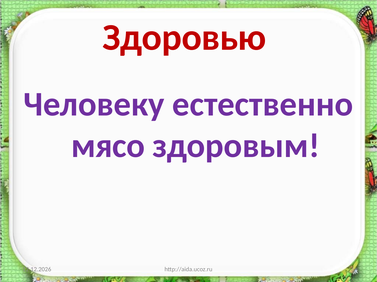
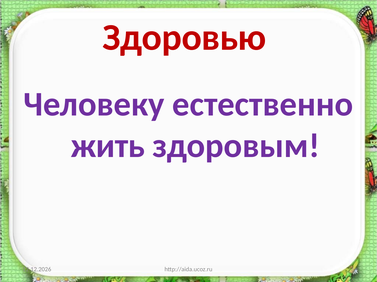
мясо: мясо -> жить
